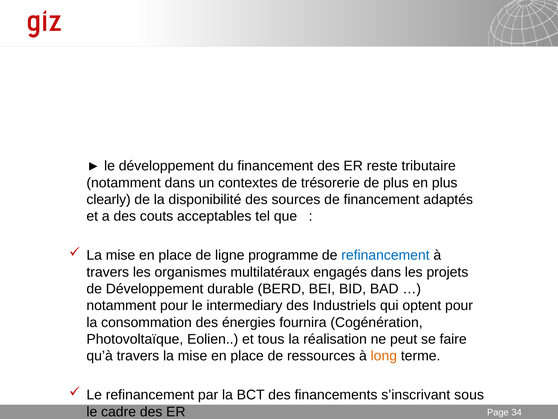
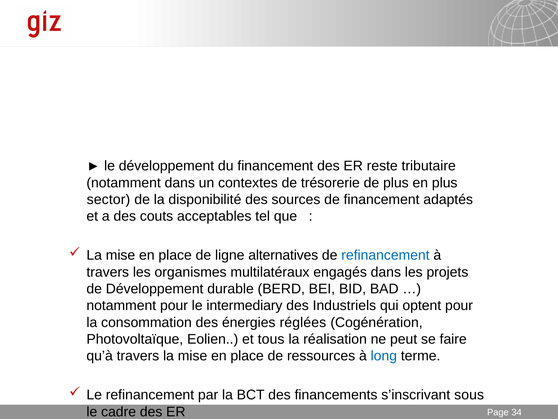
clearly: clearly -> sector
programme: programme -> alternatives
fournira: fournira -> réglées
long colour: orange -> blue
